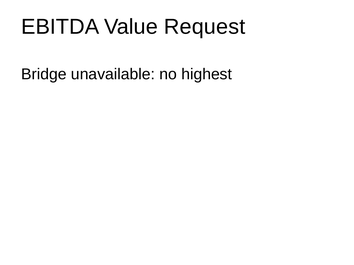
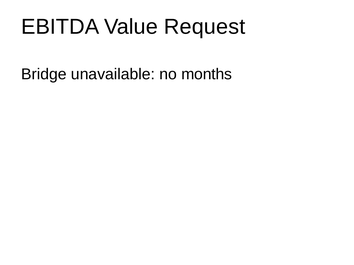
highest: highest -> months
